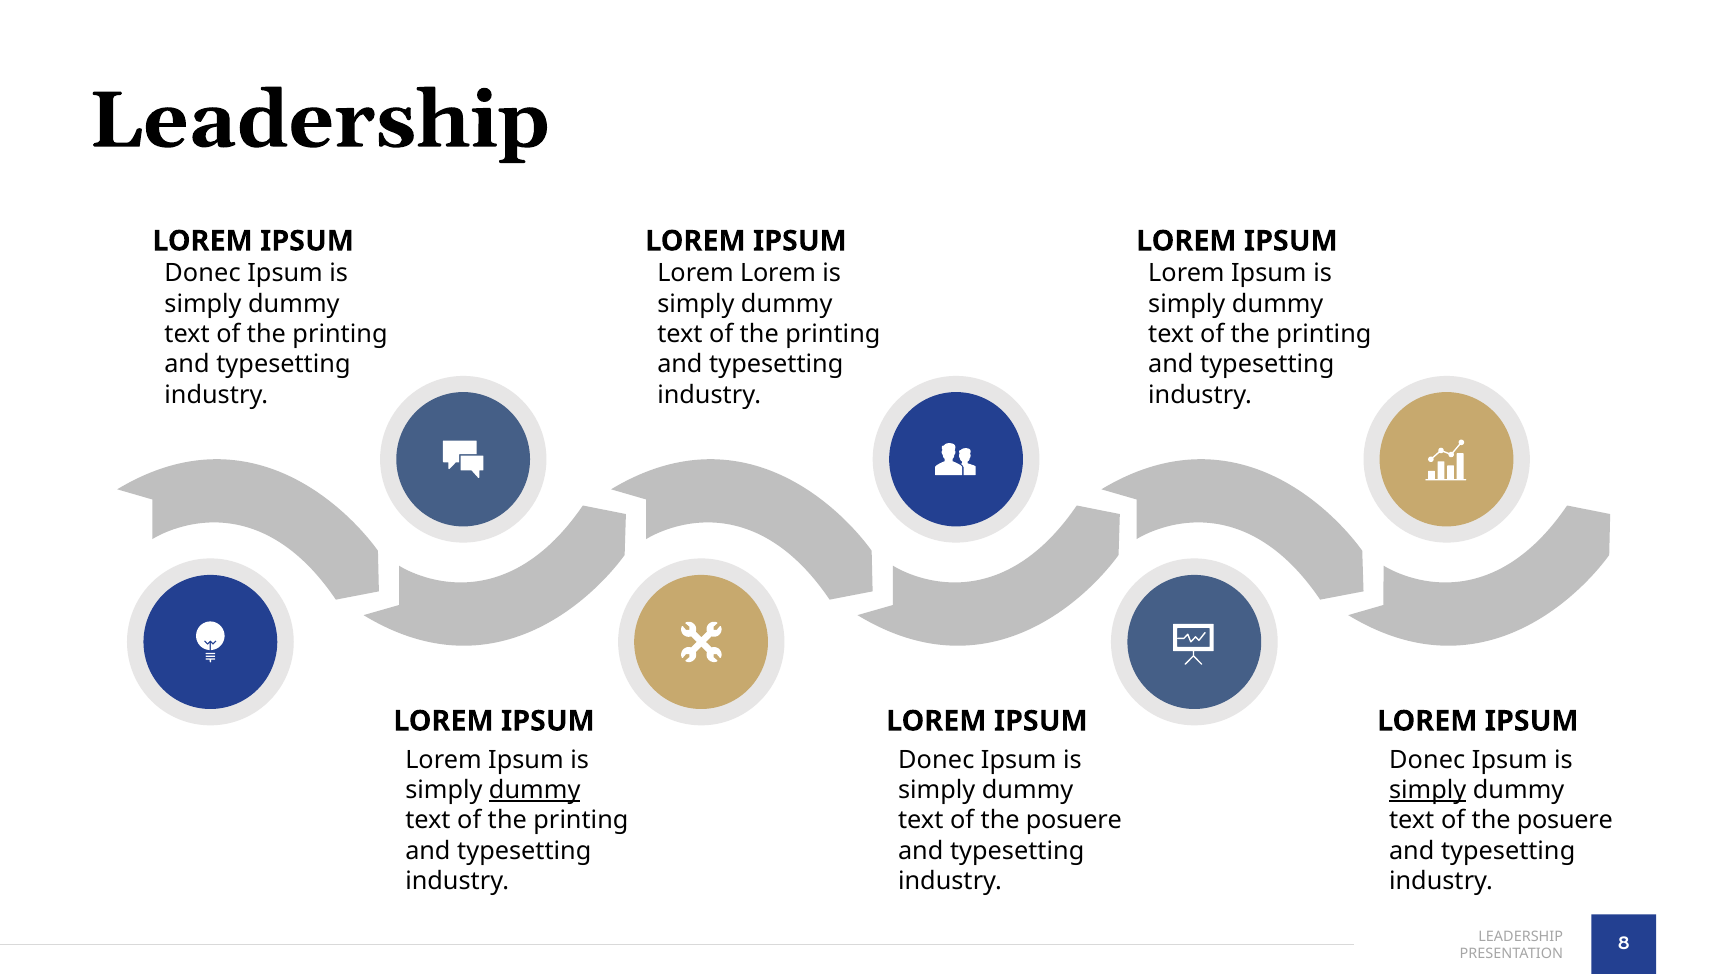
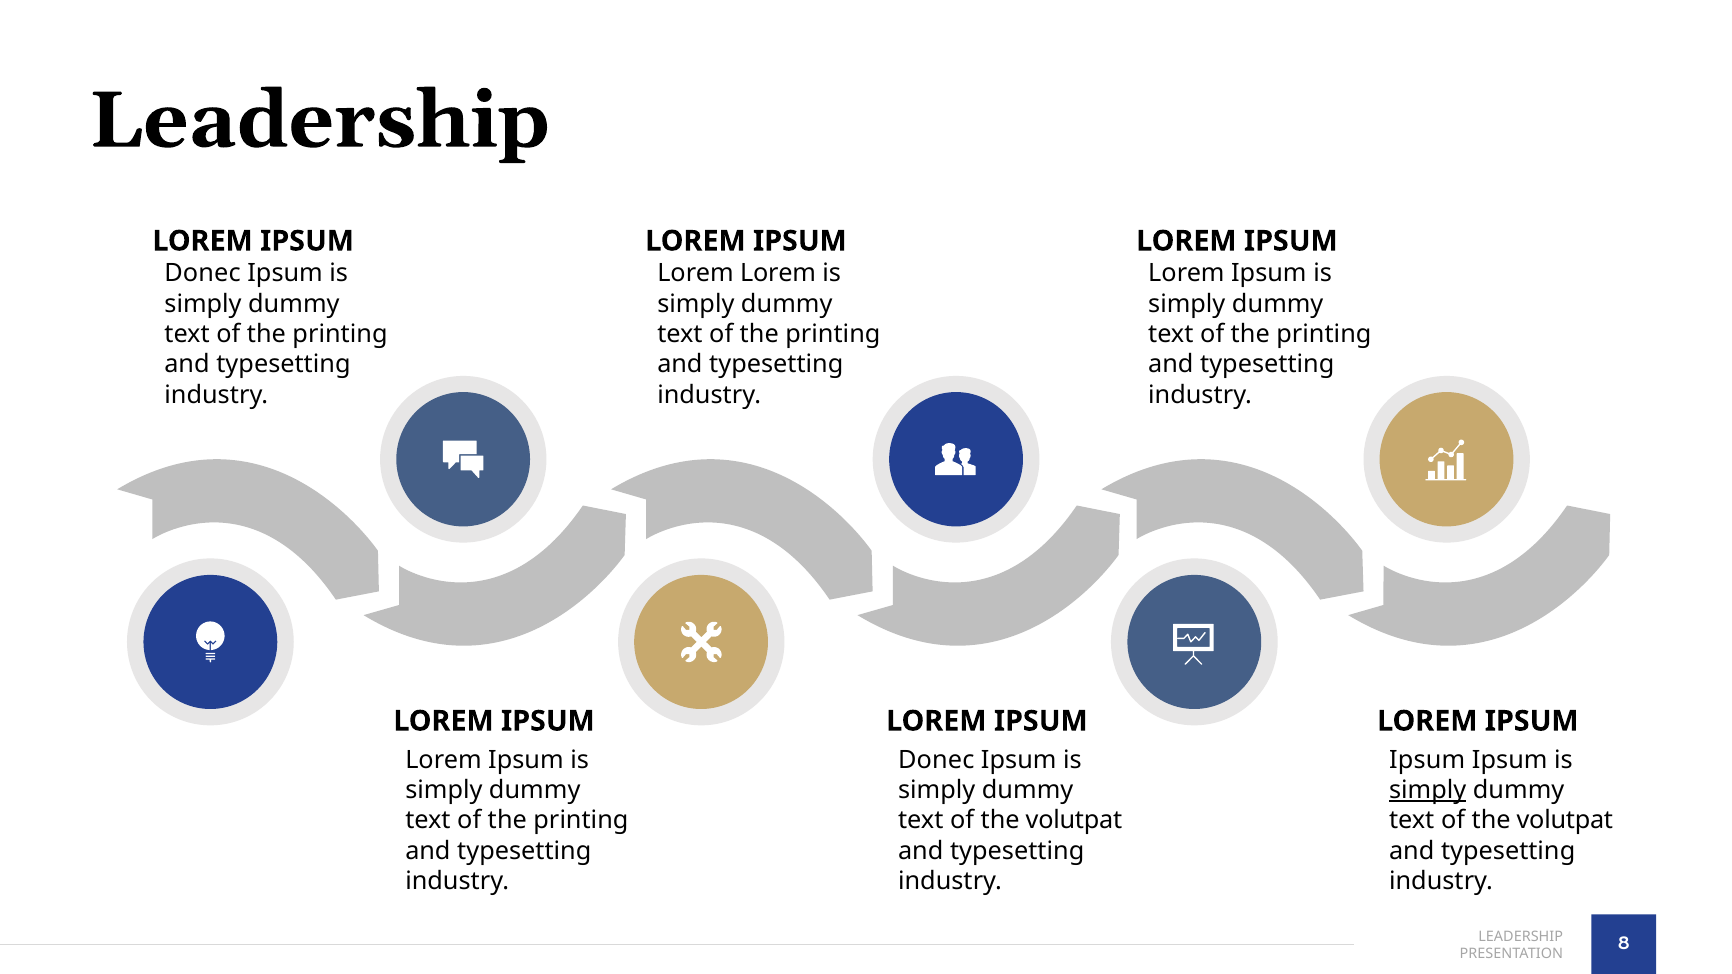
Donec at (1427, 760): Donec -> Ipsum
dummy at (535, 791) underline: present -> none
posuere at (1074, 821): posuere -> volutpat
posuere at (1565, 821): posuere -> volutpat
